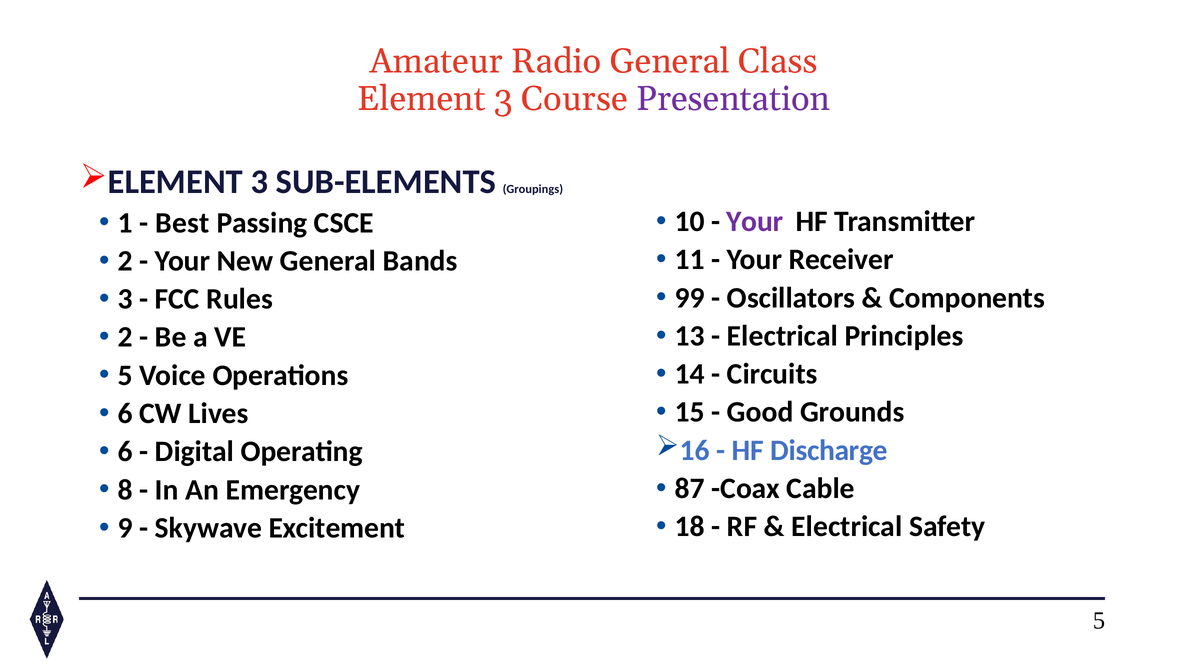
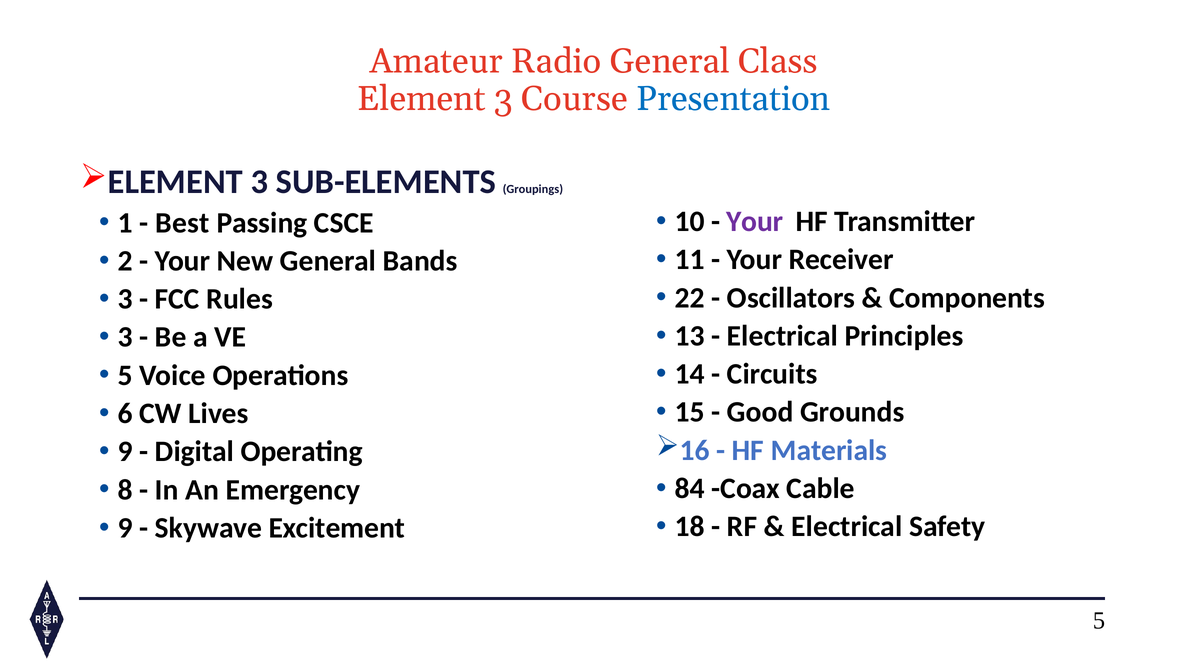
Presentation colour: purple -> blue
99: 99 -> 22
2 at (125, 337): 2 -> 3
Discharge: Discharge -> Materials
6 at (125, 452): 6 -> 9
87: 87 -> 84
